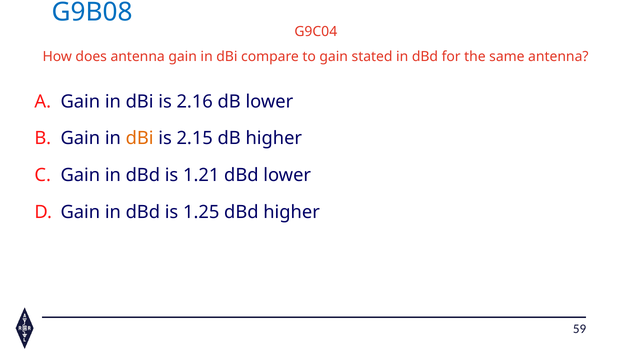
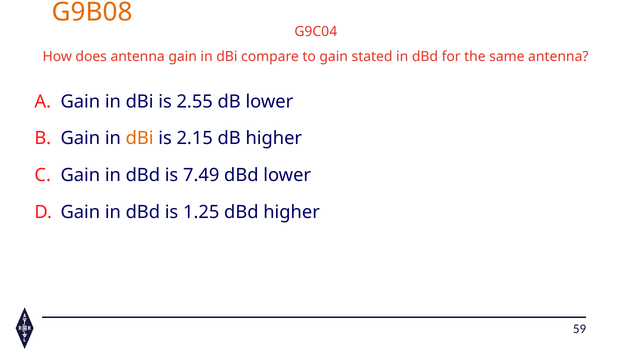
G9B08 colour: blue -> orange
2.16: 2.16 -> 2.55
1.21: 1.21 -> 7.49
